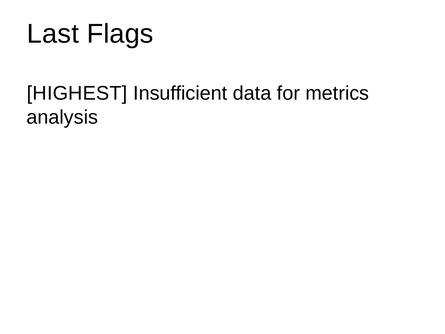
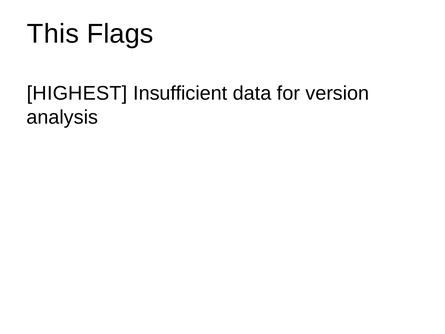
Last: Last -> This
metrics: metrics -> version
